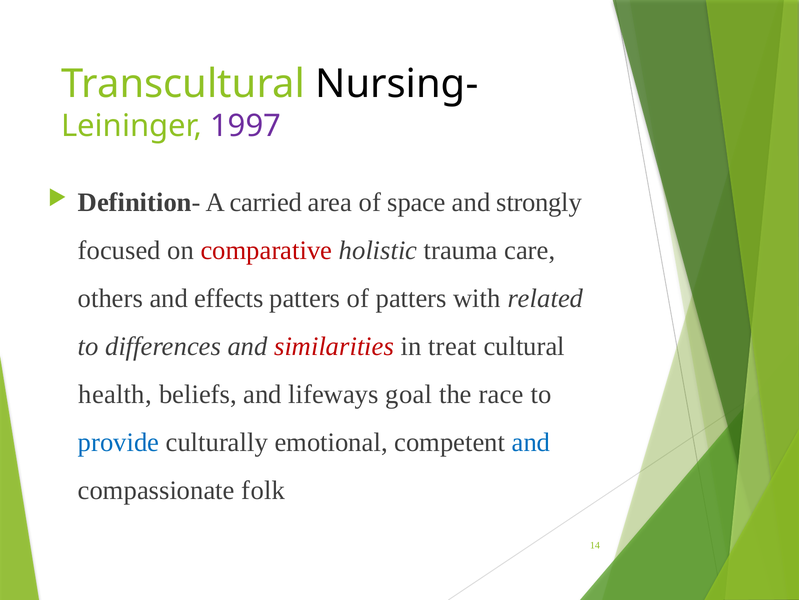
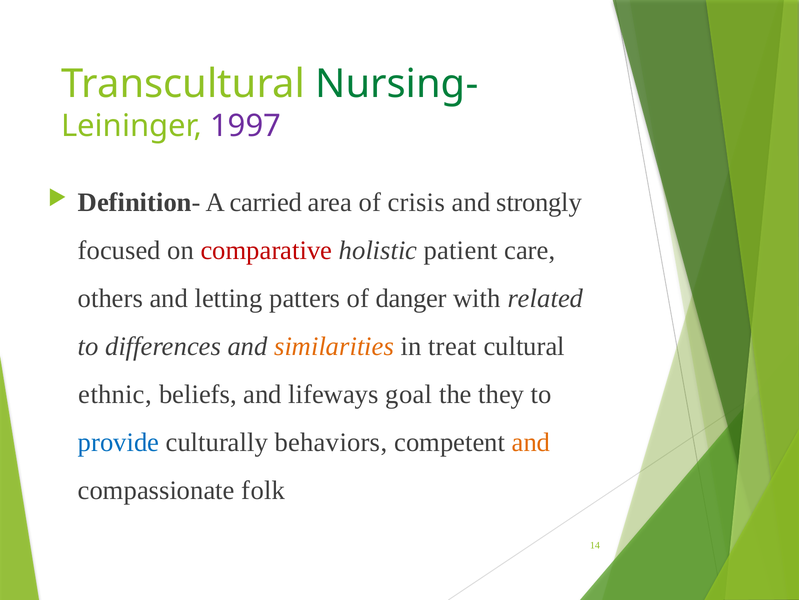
Nursing- colour: black -> green
space: space -> crisis
trauma: trauma -> patient
effects: effects -> letting
of patters: patters -> danger
similarities colour: red -> orange
health: health -> ethnic
race: race -> they
emotional: emotional -> behaviors
and at (531, 442) colour: blue -> orange
